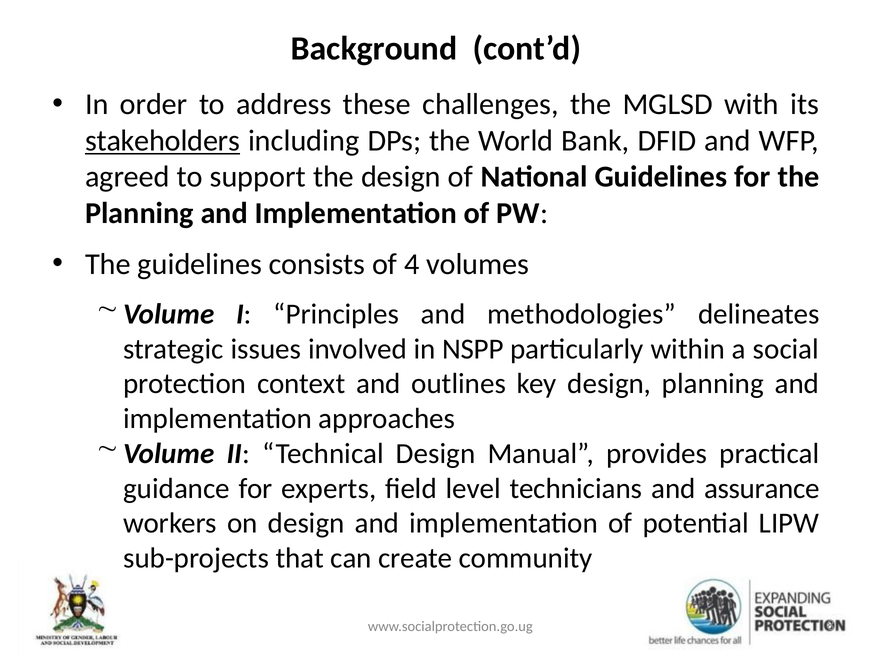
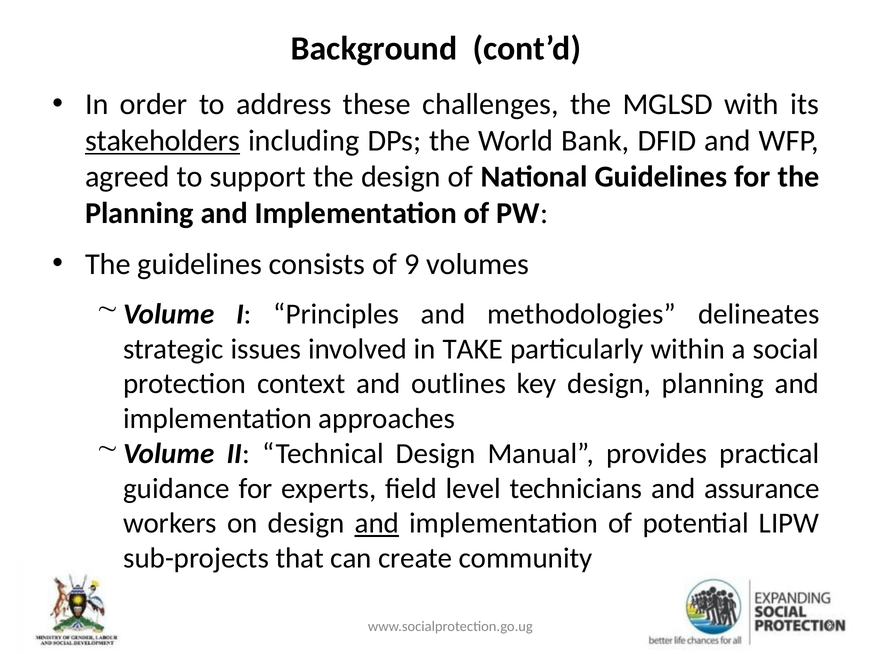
4: 4 -> 9
NSPP: NSPP -> TAKE
and at (377, 523) underline: none -> present
